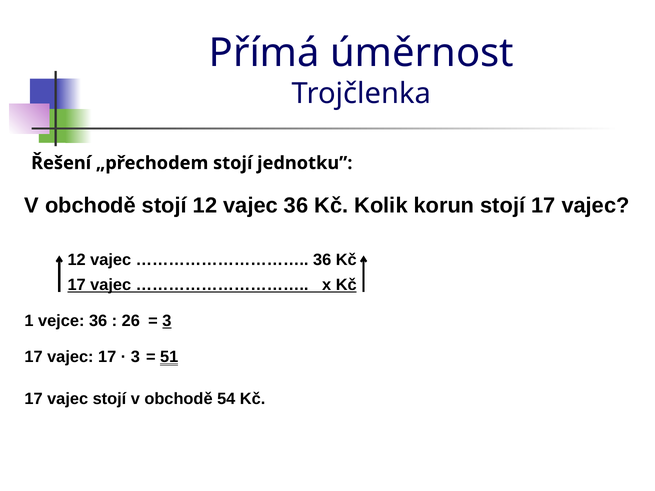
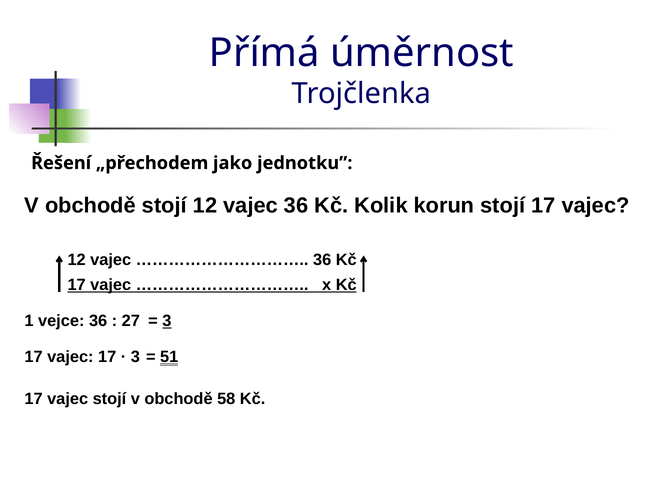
„přechodem stojí: stojí -> jako
26: 26 -> 27
54: 54 -> 58
